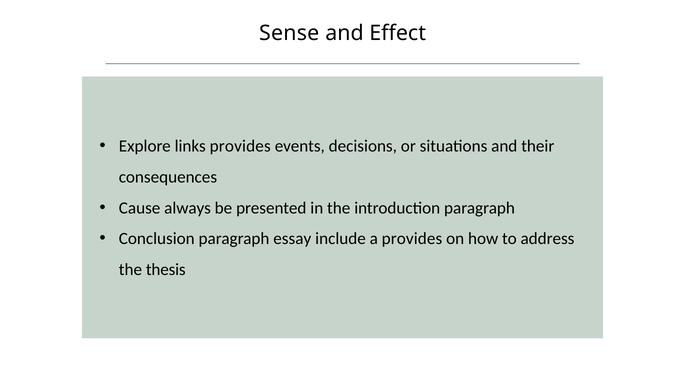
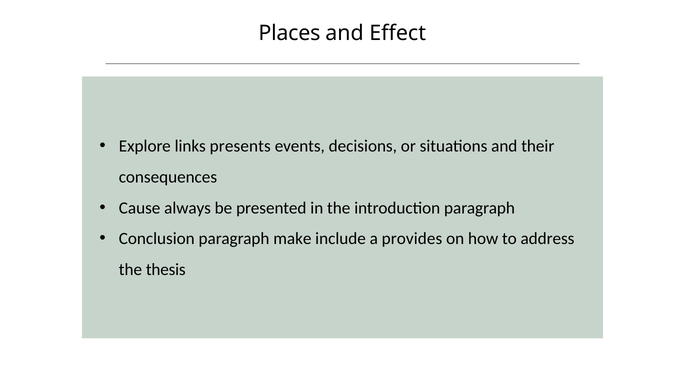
Sense: Sense -> Places
links provides: provides -> presents
essay: essay -> make
